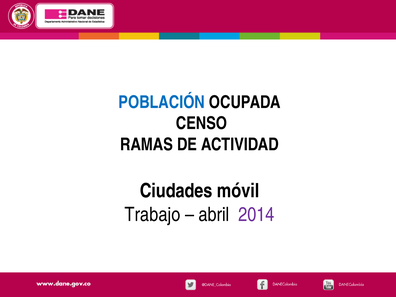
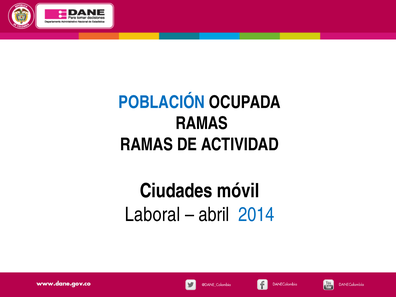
CENSO at (202, 123): CENSO -> RAMAS
Trabajo: Trabajo -> Laboral
2014 colour: purple -> blue
